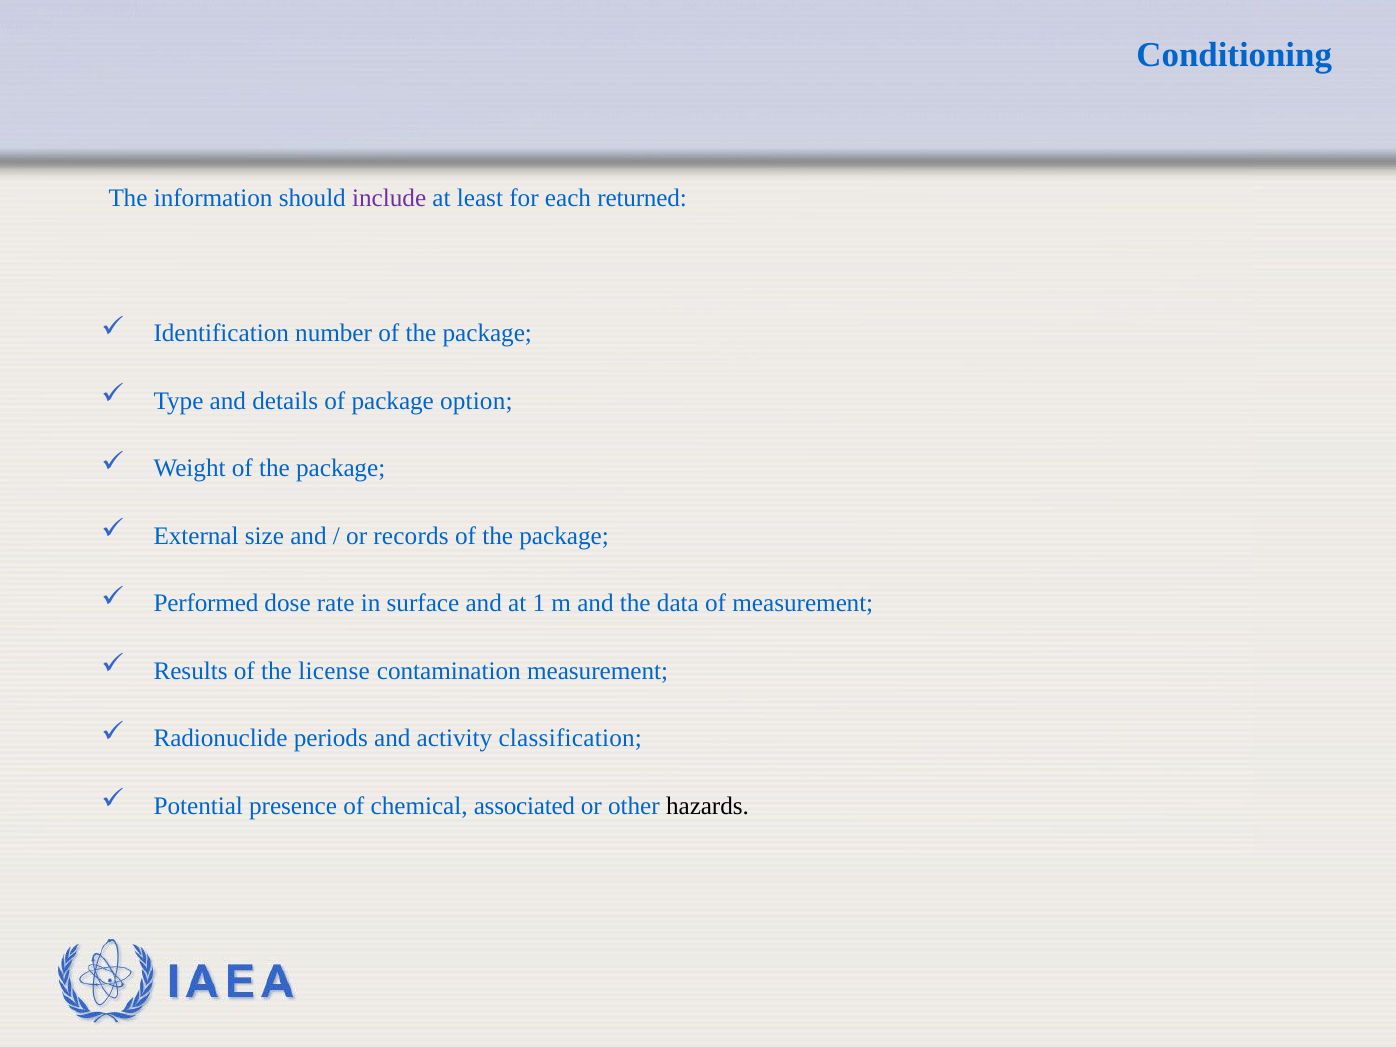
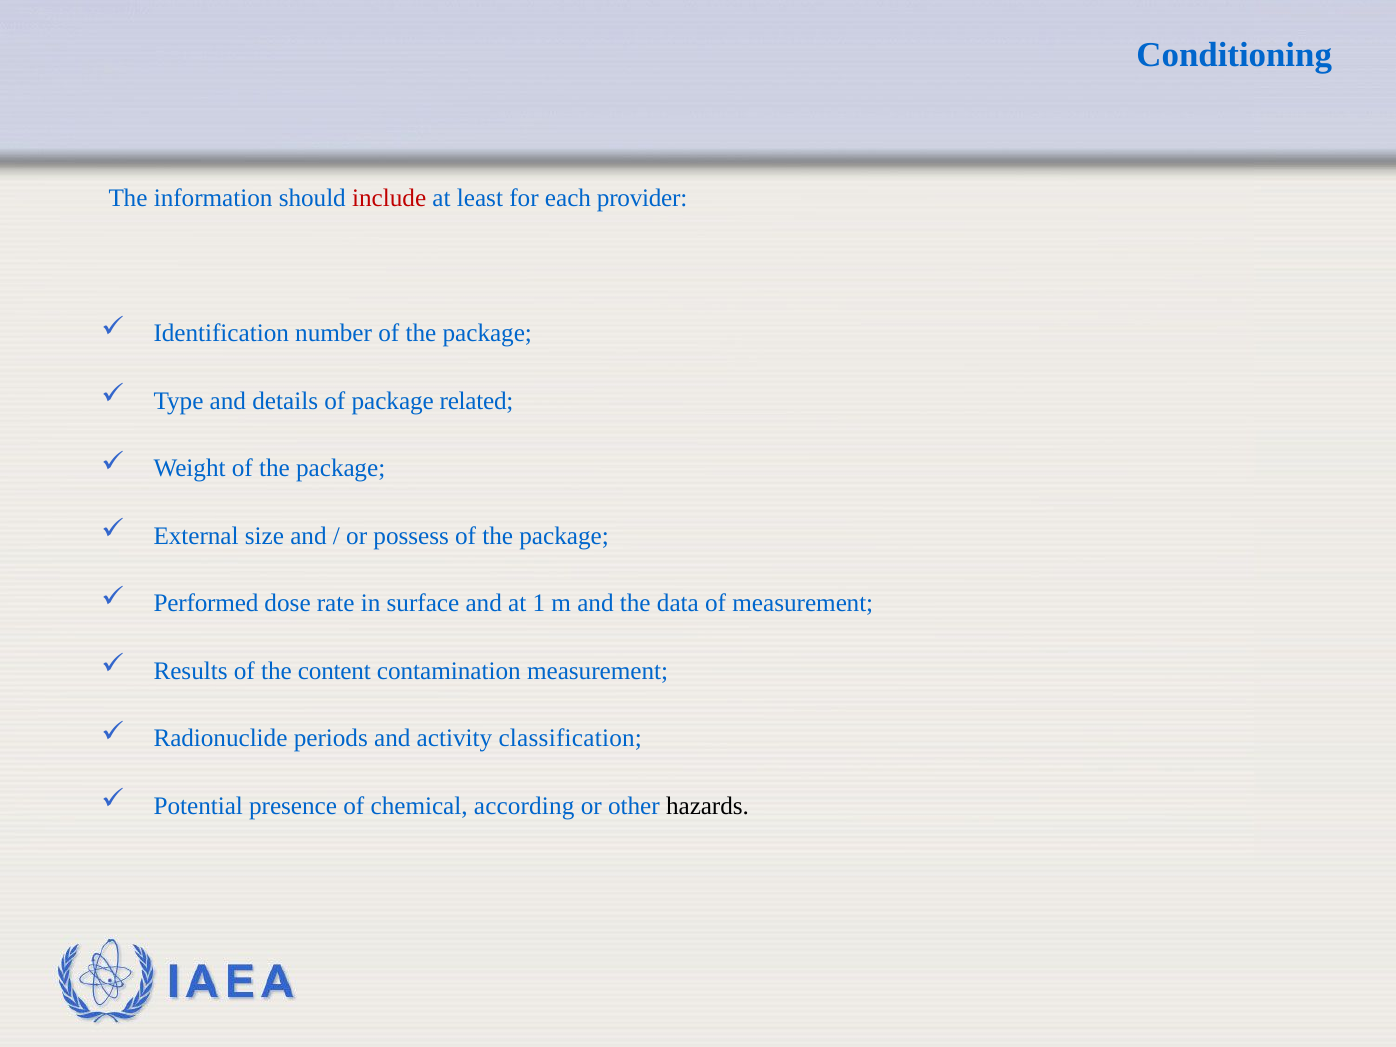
include colour: purple -> red
returned: returned -> provider
option: option -> related
records: records -> possess
license: license -> content
associated: associated -> according
